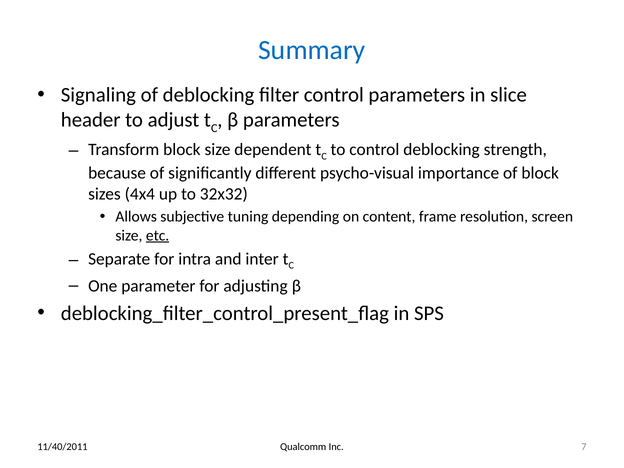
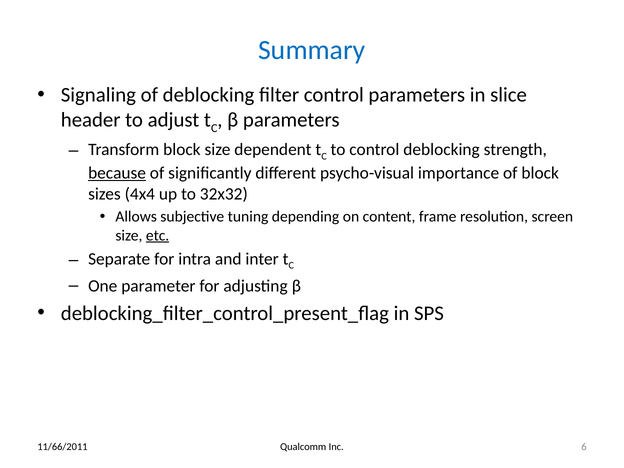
because underline: none -> present
7: 7 -> 6
11/40/2011: 11/40/2011 -> 11/66/2011
